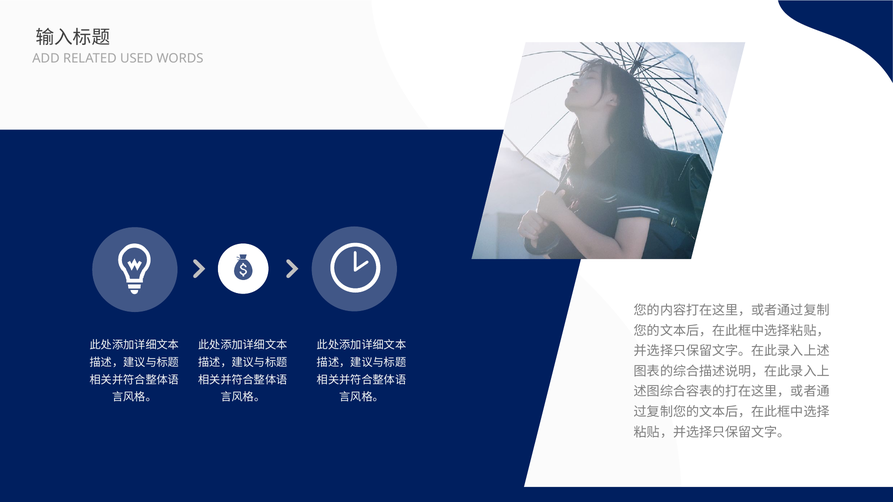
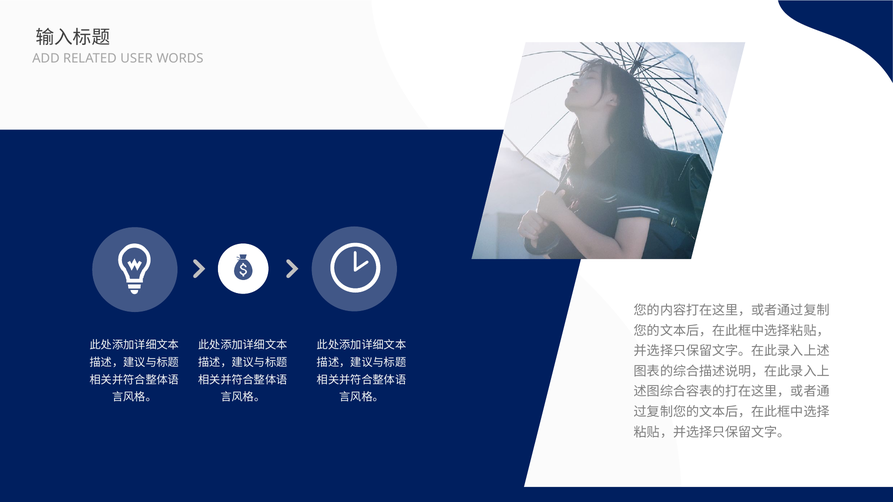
USED: USED -> USER
